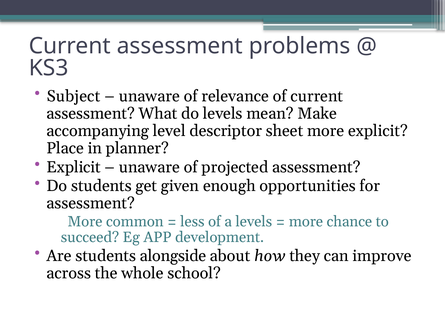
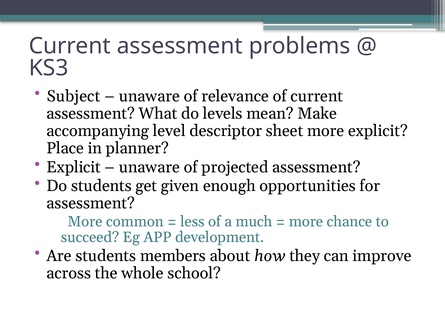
a levels: levels -> much
alongside: alongside -> members
